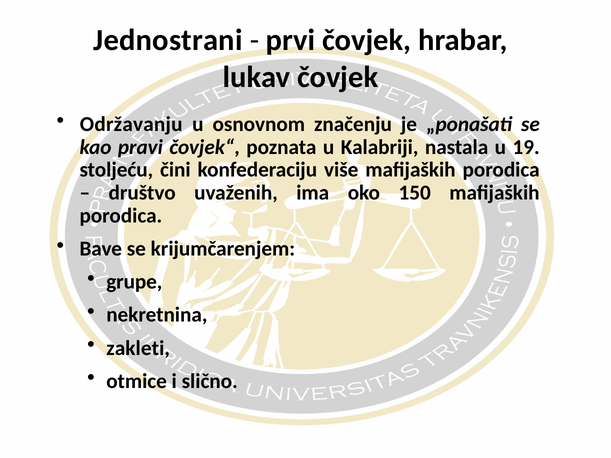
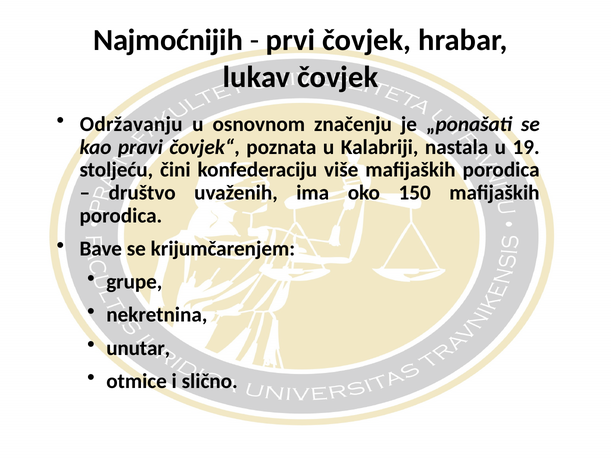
Jednostrani: Jednostrani -> Najmoćnijih
zakleti: zakleti -> unutar
